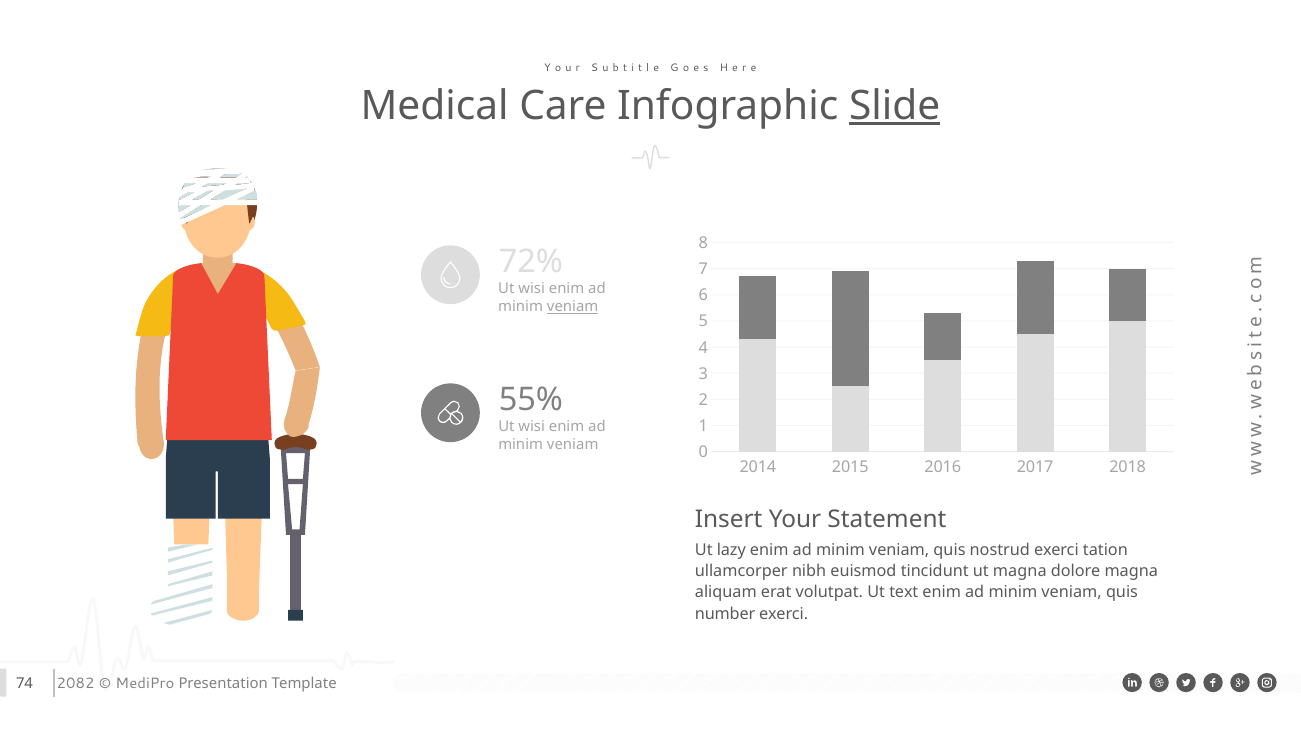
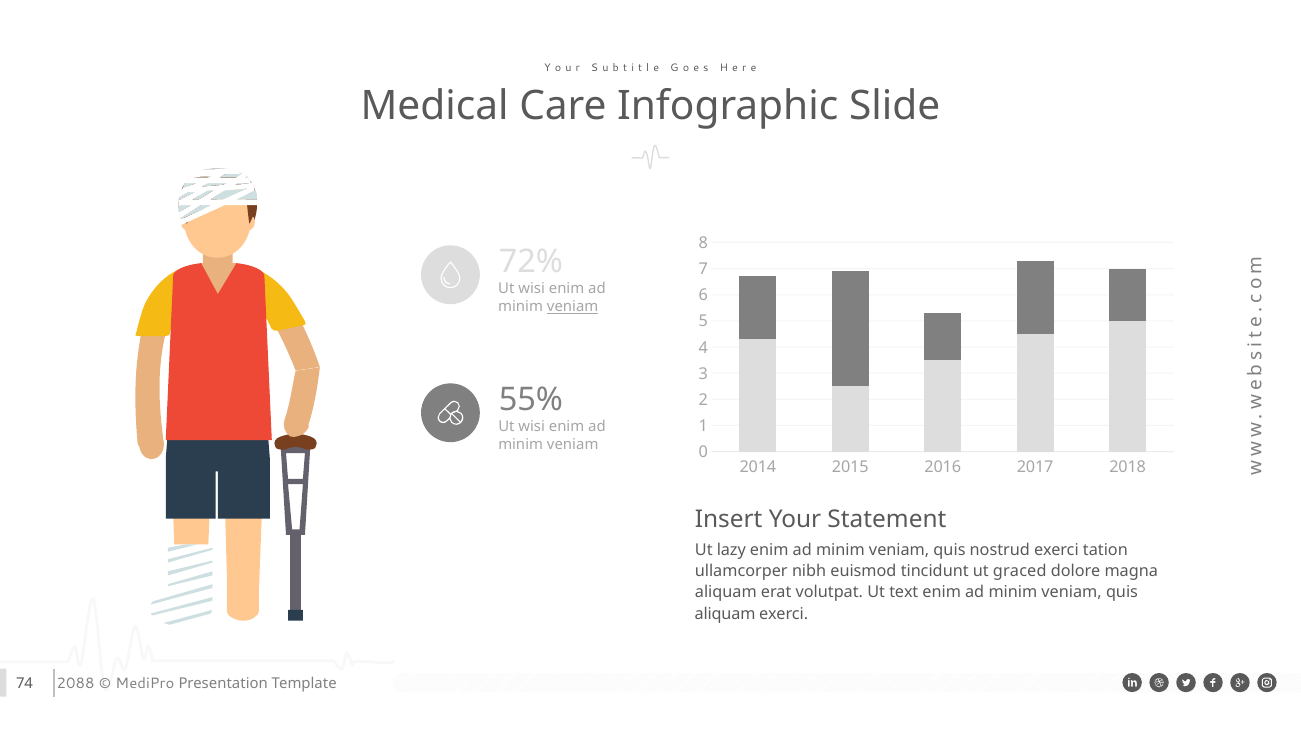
Slide underline: present -> none
ut magna: magna -> graced
number at (725, 614): number -> aliquam
2082: 2082 -> 2088
